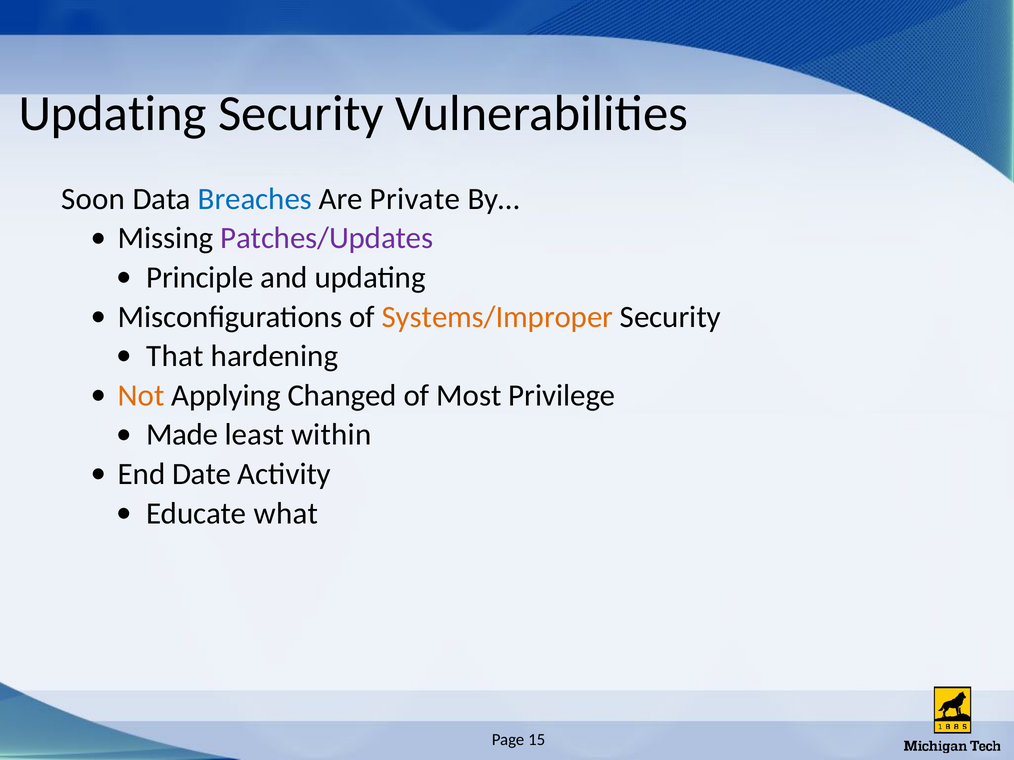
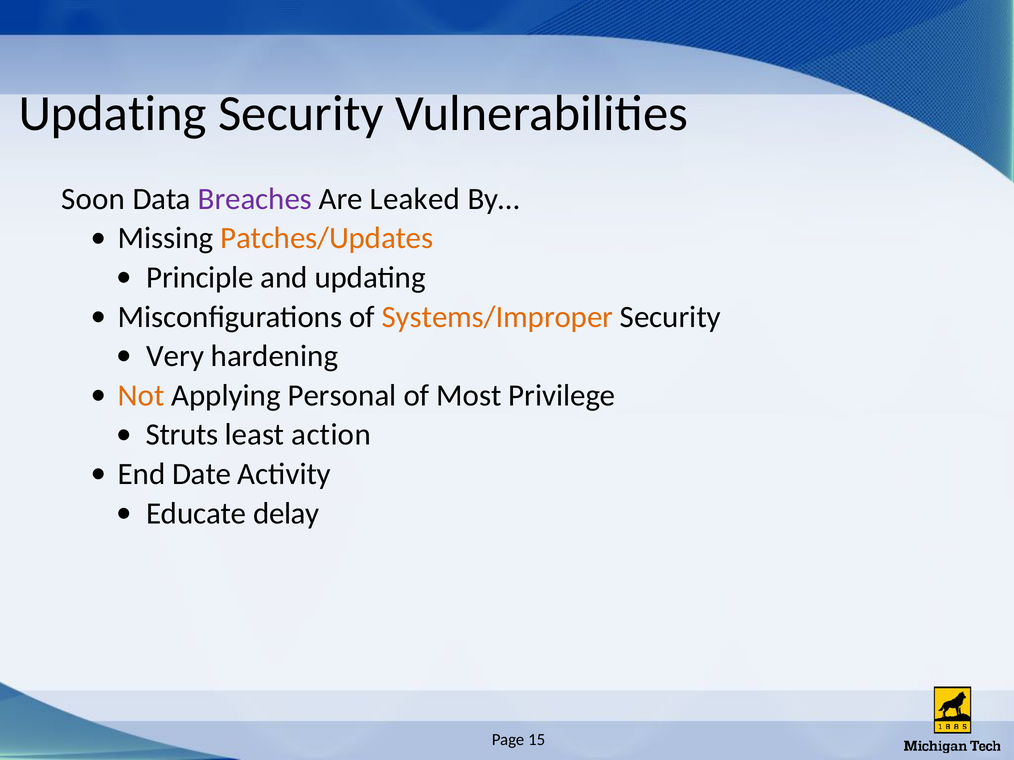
Breaches colour: blue -> purple
Private: Private -> Leaked
Patches/Updates colour: purple -> orange
That: That -> Very
Changed: Changed -> Personal
Made: Made -> Struts
within: within -> action
what: what -> delay
